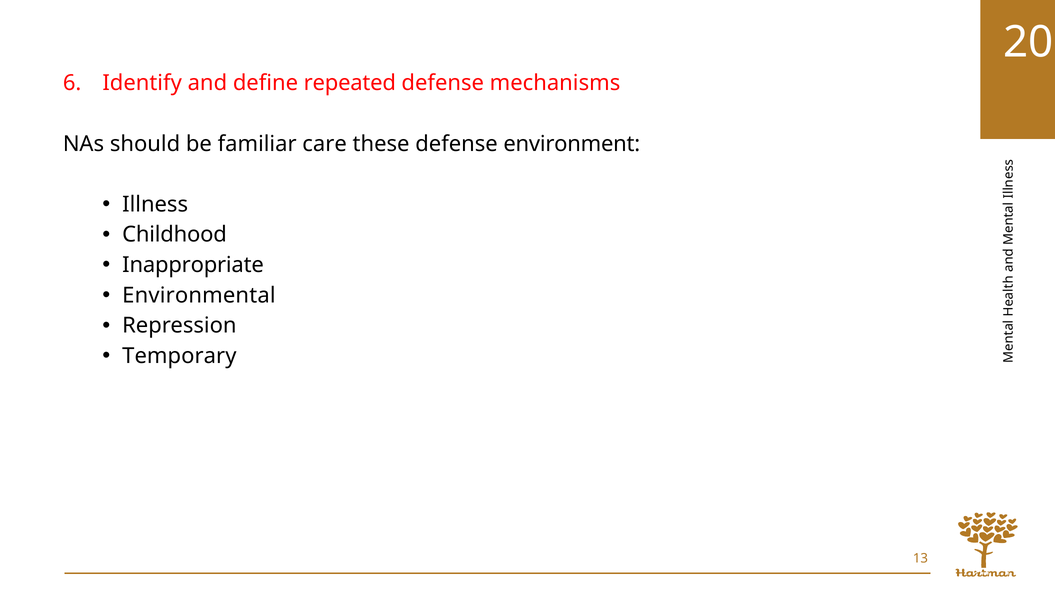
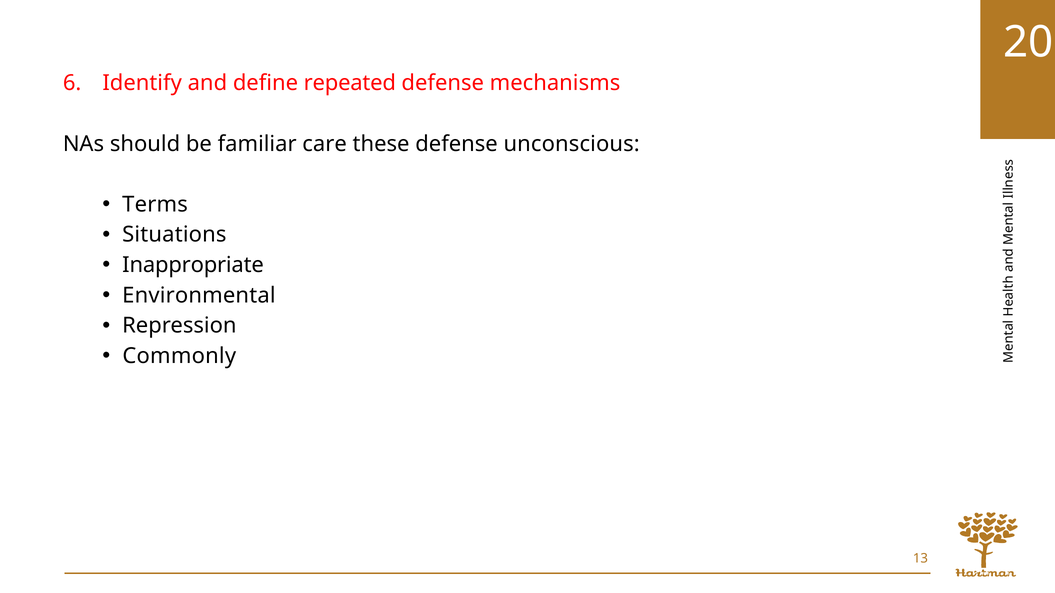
environment: environment -> unconscious
Illness: Illness -> Terms
Childhood: Childhood -> Situations
Temporary: Temporary -> Commonly
